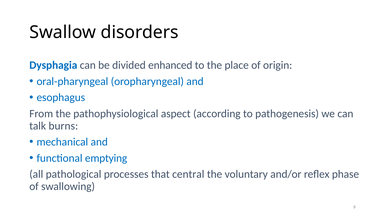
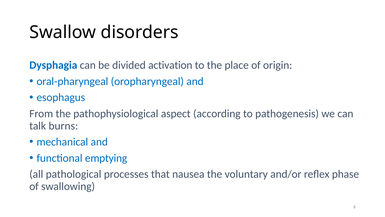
enhanced: enhanced -> activation
central: central -> nausea
